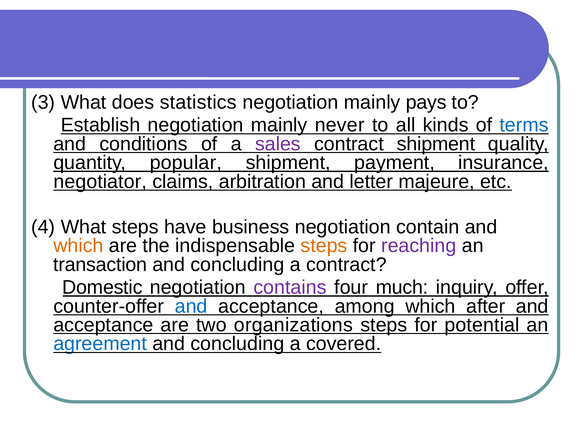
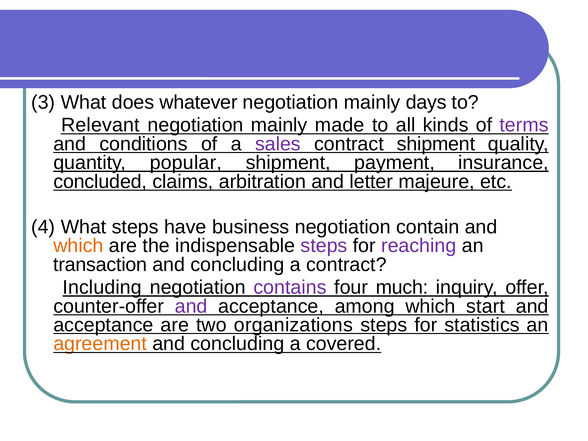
statistics: statistics -> whatever
pays: pays -> days
Establish: Establish -> Relevant
never: never -> made
terms colour: blue -> purple
negotiator: negotiator -> concluded
steps at (324, 246) colour: orange -> purple
Domestic: Domestic -> Including
and at (191, 306) colour: blue -> purple
after: after -> start
potential: potential -> statistics
agreement colour: blue -> orange
